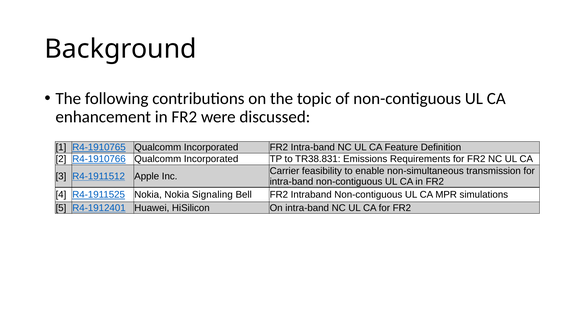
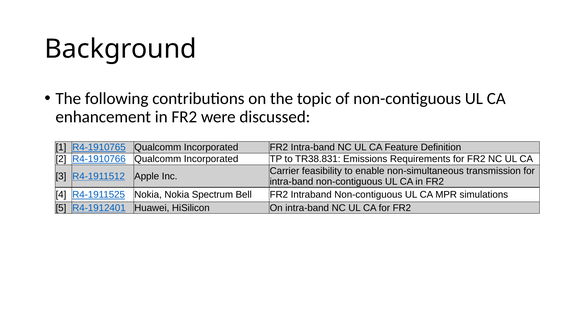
Signaling: Signaling -> Spectrum
